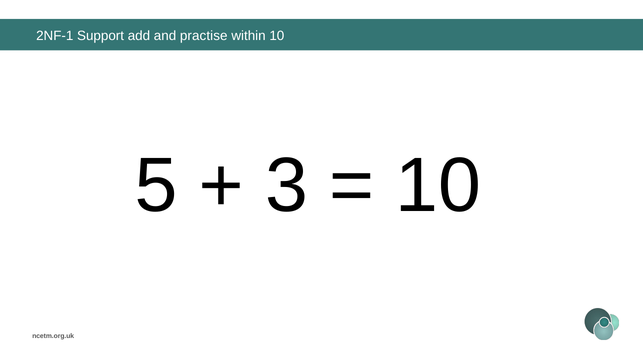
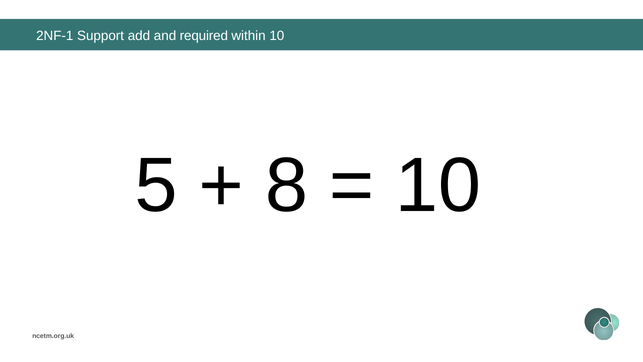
practise: practise -> required
3: 3 -> 8
